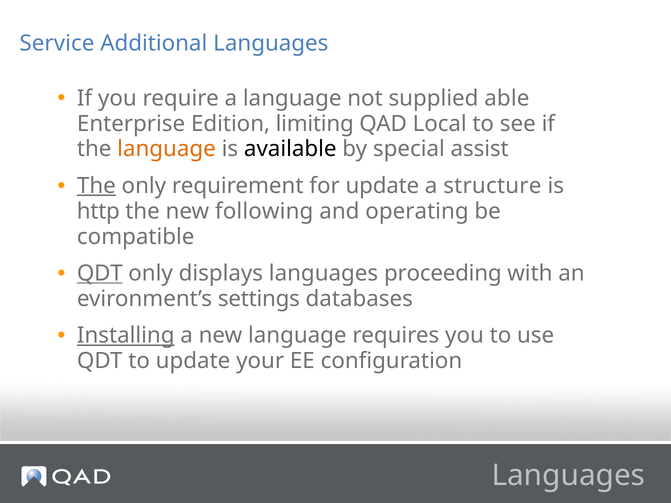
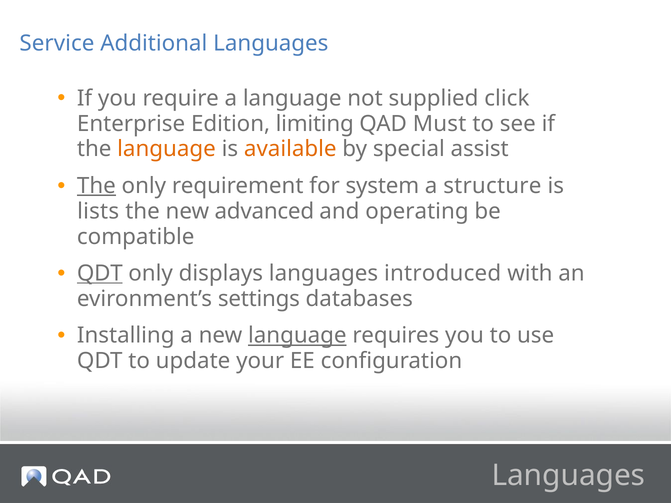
able: able -> click
Local: Local -> Must
available colour: black -> orange
for update: update -> system
http: http -> lists
following: following -> advanced
proceeding: proceeding -> introduced
Installing underline: present -> none
language at (297, 336) underline: none -> present
